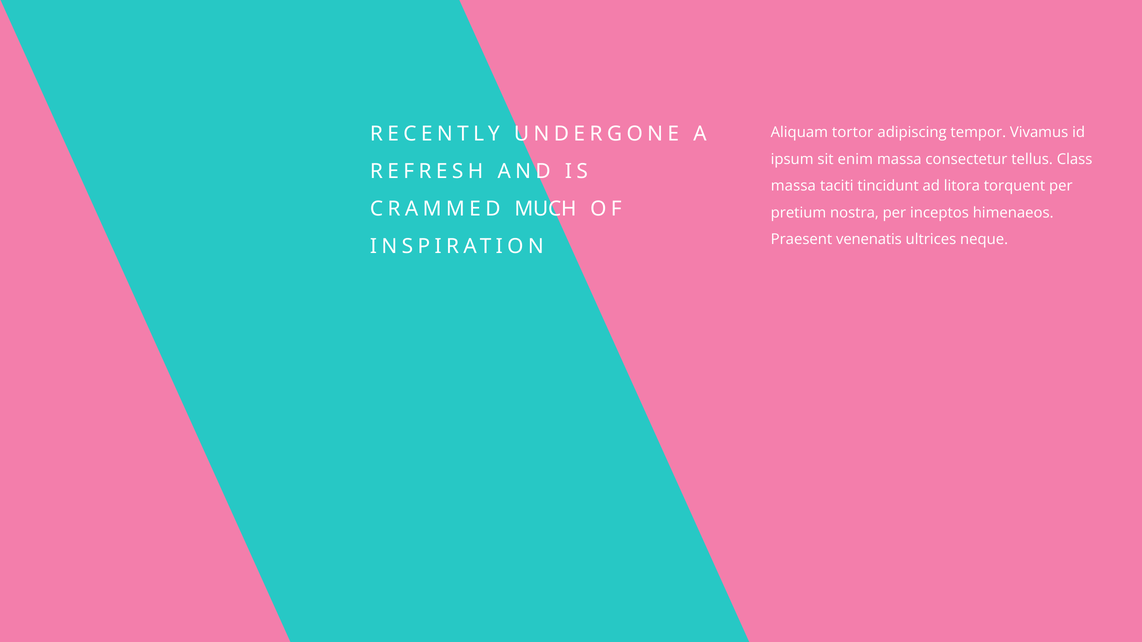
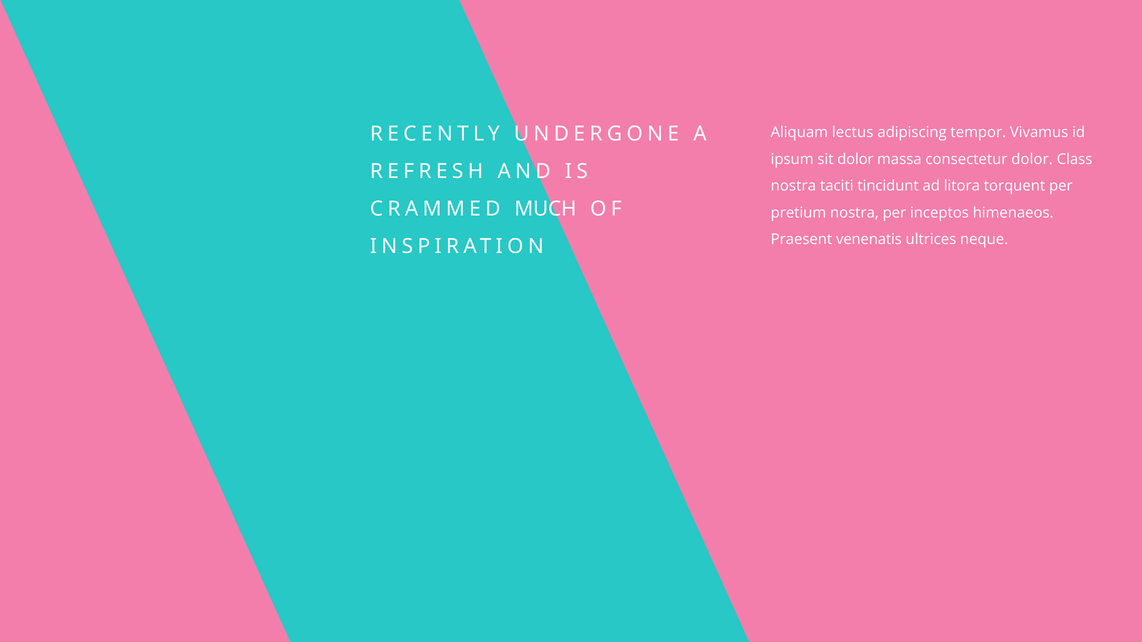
tortor: tortor -> lectus
sit enim: enim -> dolor
consectetur tellus: tellus -> dolor
massa at (793, 186): massa -> nostra
